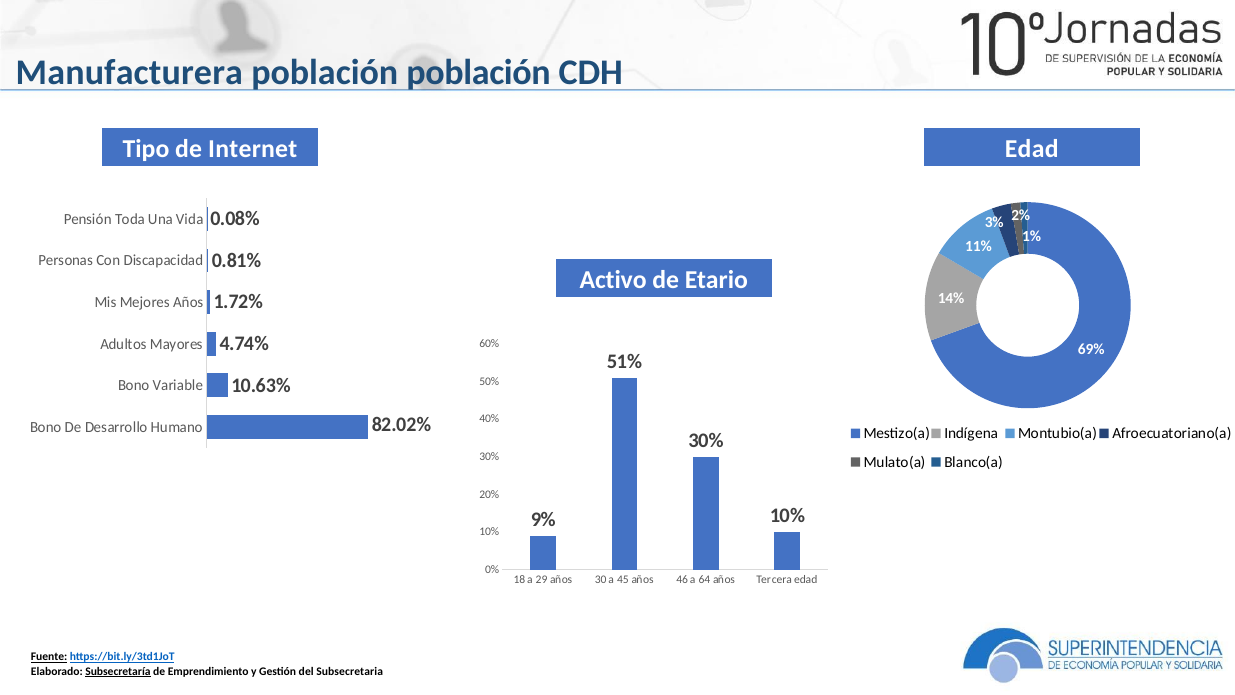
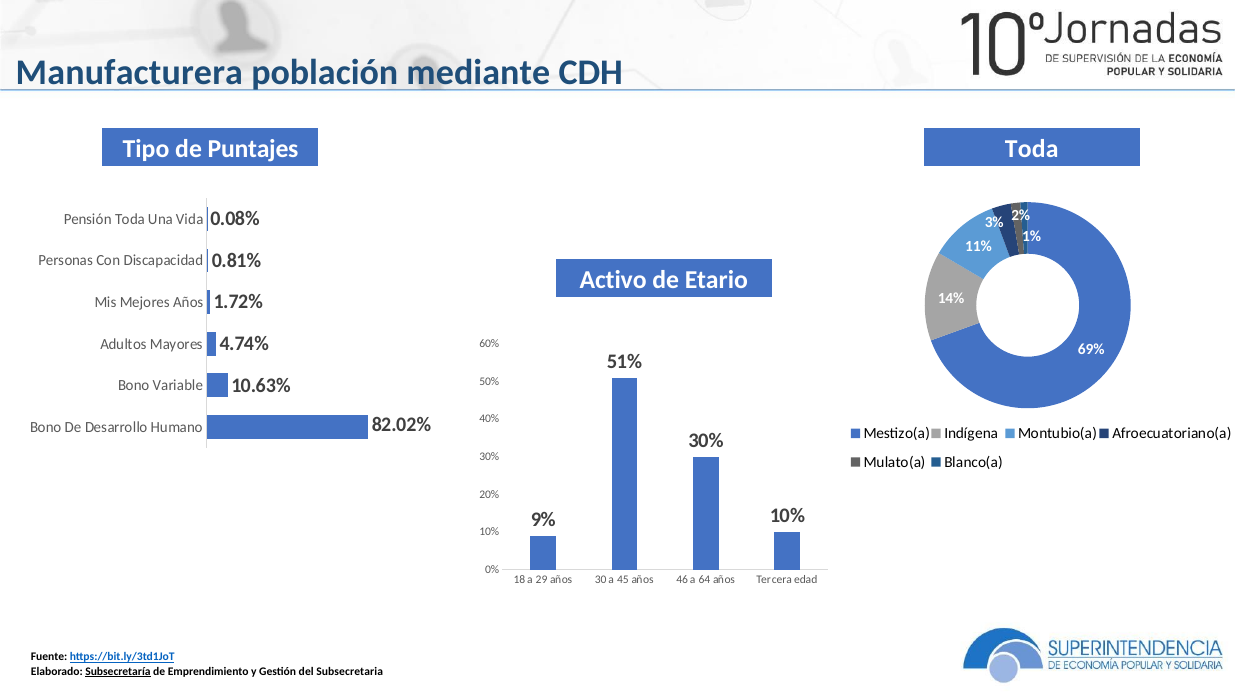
población población: población -> mediante
Internet: Internet -> Puntajes
Edad at (1032, 149): Edad -> Toda
Fuente underline: present -> none
